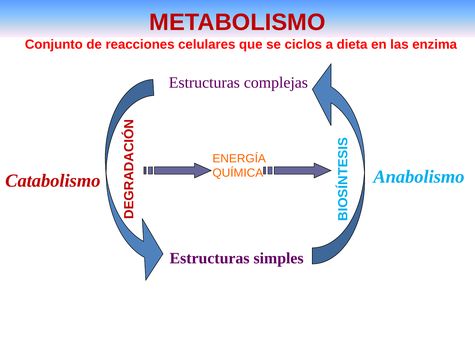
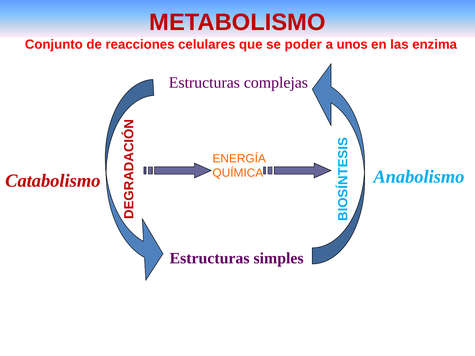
ciclos: ciclos -> poder
dieta: dieta -> unos
